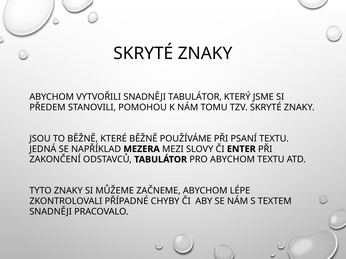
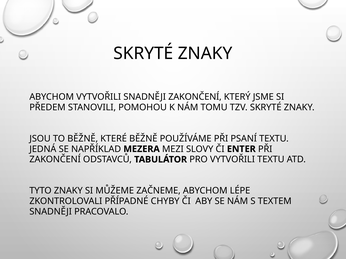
SNADNĚJI TABULÁTOR: TABULÁTOR -> ZAKONČENÍ
PRO ABYCHOM: ABYCHOM -> VYTVOŘILI
